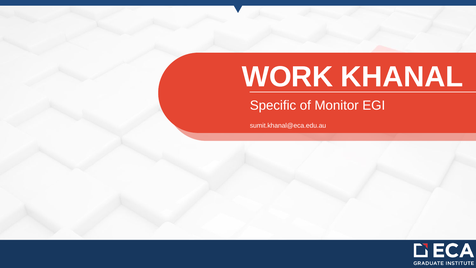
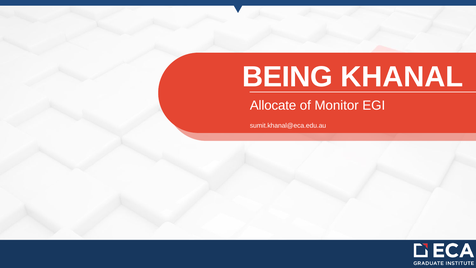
WORK: WORK -> BEING
Specific: Specific -> Allocate
